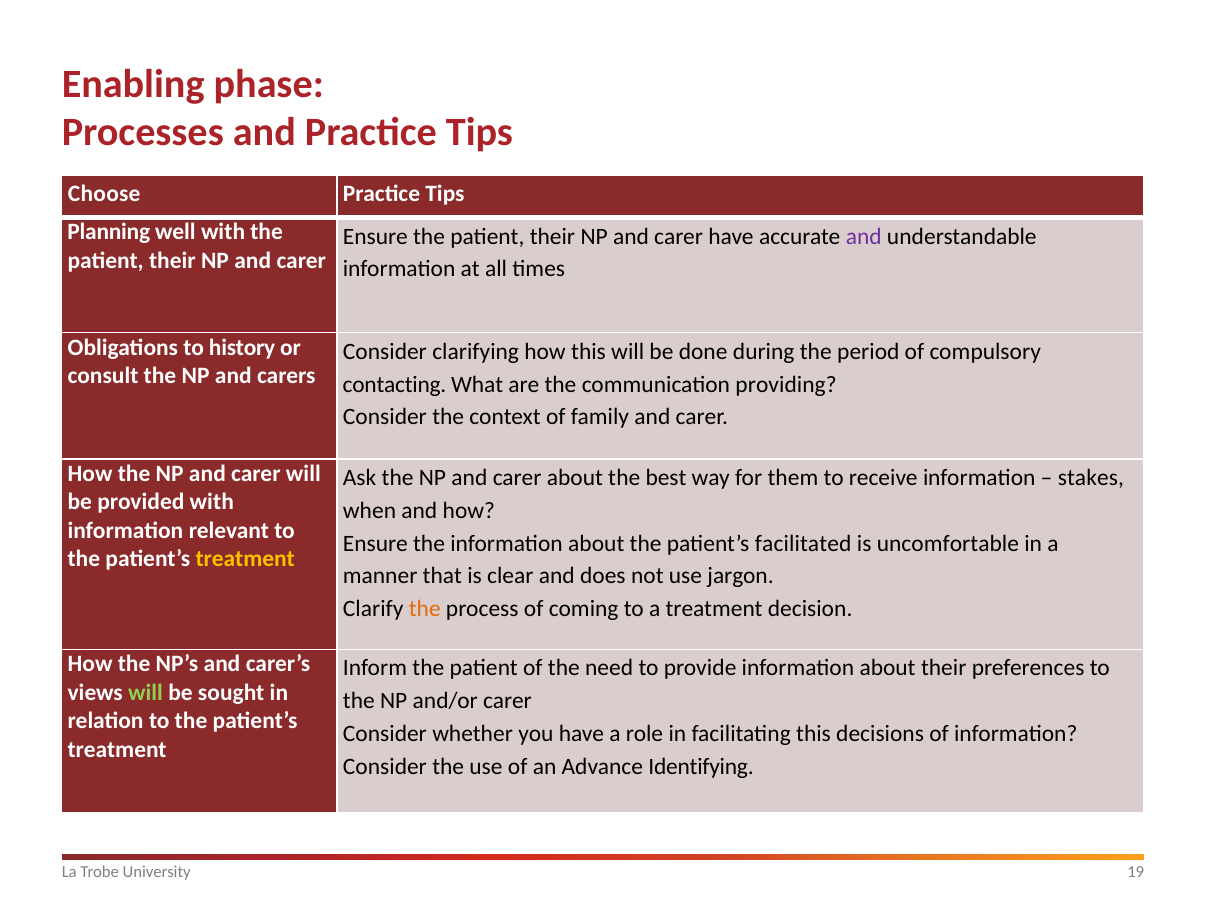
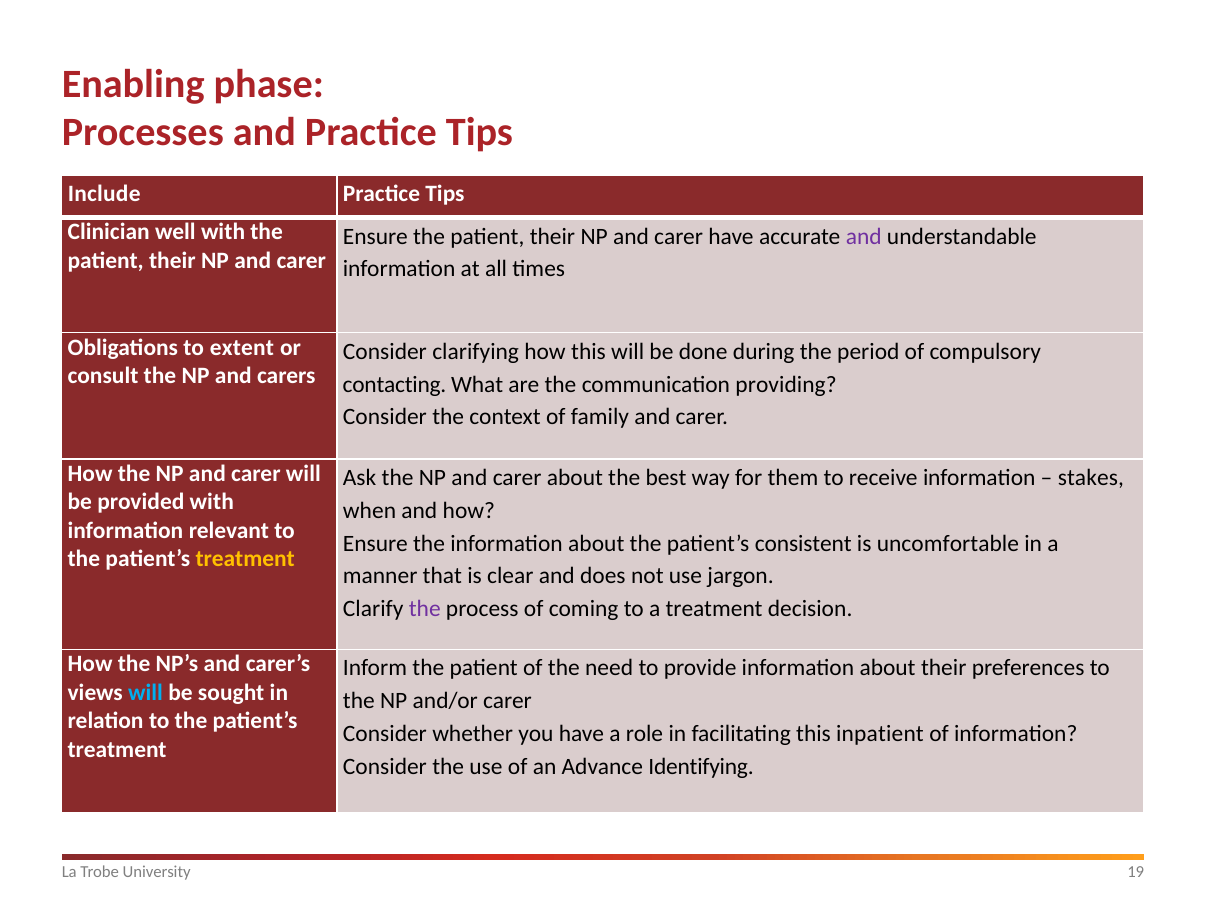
Choose: Choose -> Include
Planning: Planning -> Clinician
history: history -> extent
facilitated: facilitated -> consistent
the at (425, 609) colour: orange -> purple
will at (146, 693) colour: light green -> light blue
decisions: decisions -> inpatient
